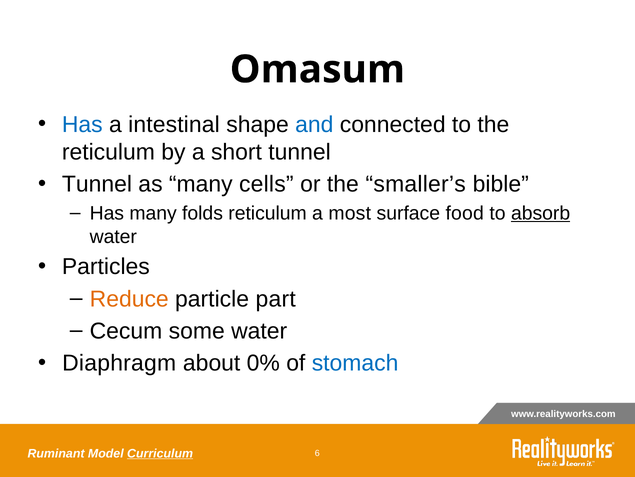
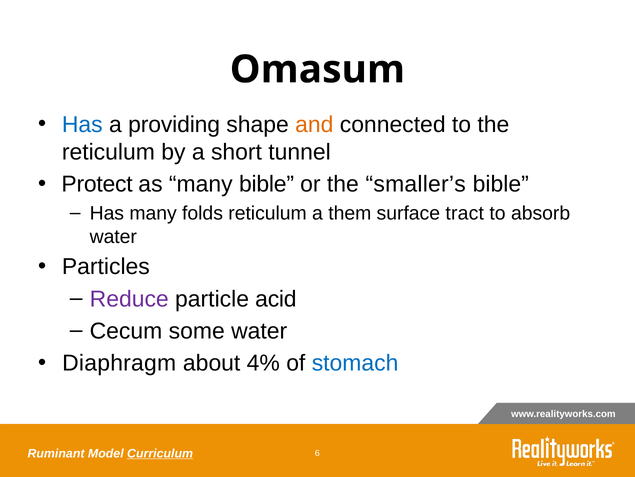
intestinal: intestinal -> providing
and colour: blue -> orange
Tunnel at (97, 184): Tunnel -> Protect
many cells: cells -> bible
most: most -> them
food: food -> tract
absorb underline: present -> none
Reduce colour: orange -> purple
part: part -> acid
0%: 0% -> 4%
